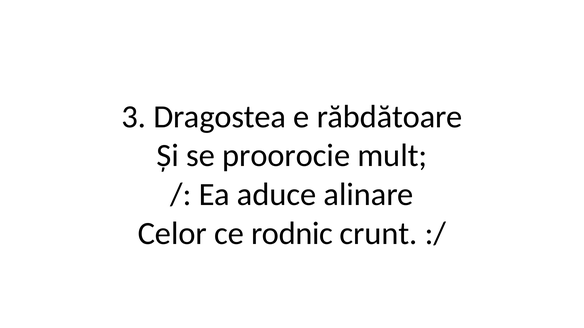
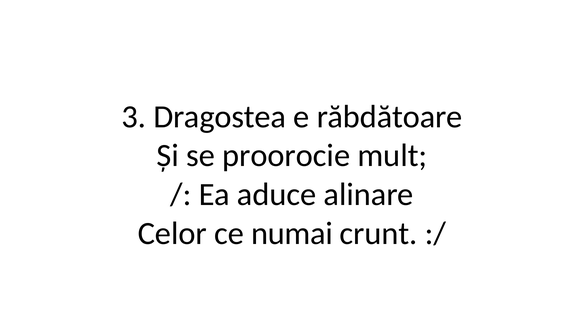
rodnic: rodnic -> numai
